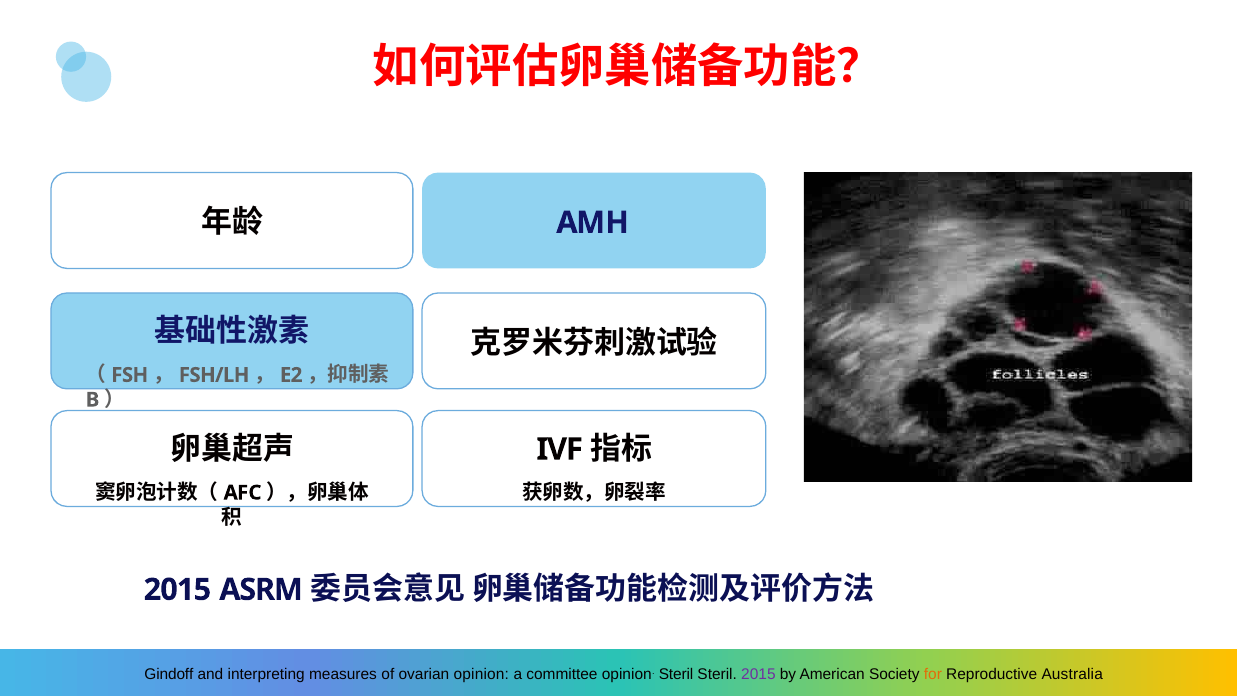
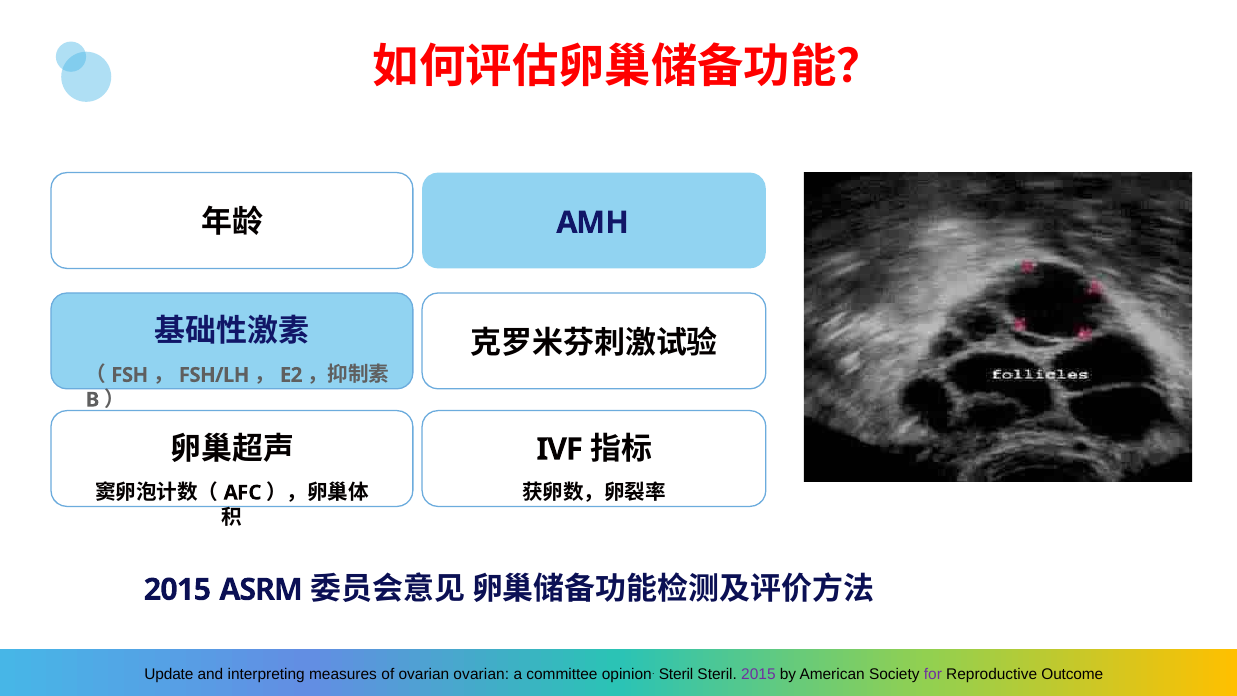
Gindoff: Gindoff -> Update
ovarian opinion: opinion -> ovarian
for colour: orange -> purple
Australia: Australia -> Outcome
